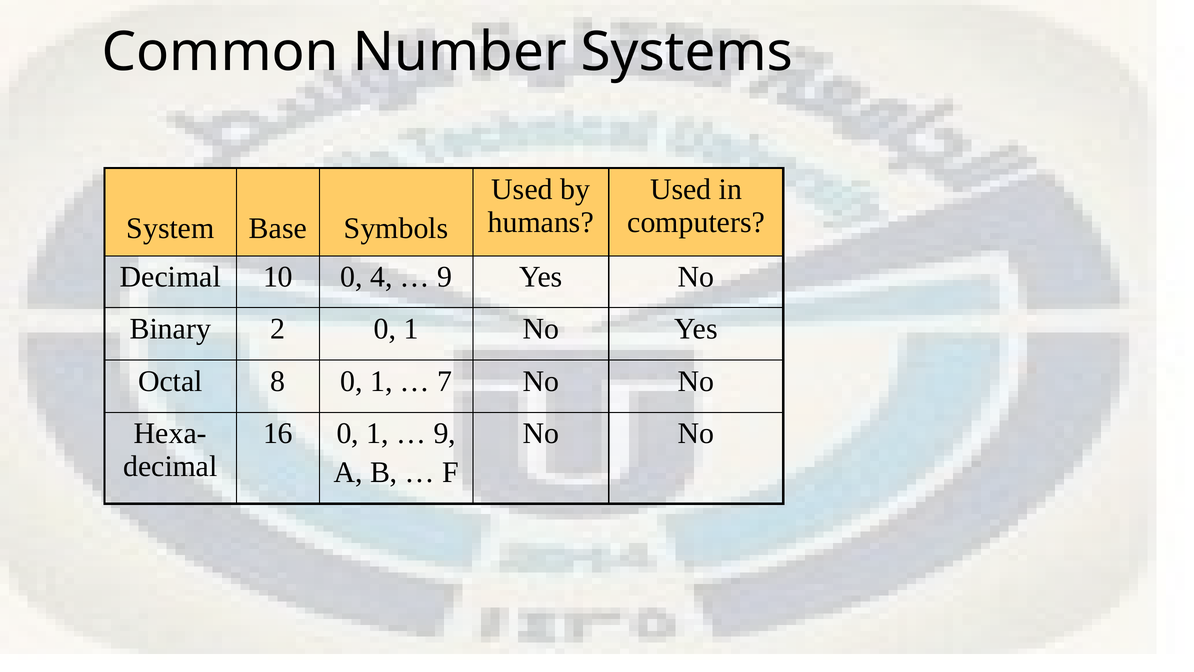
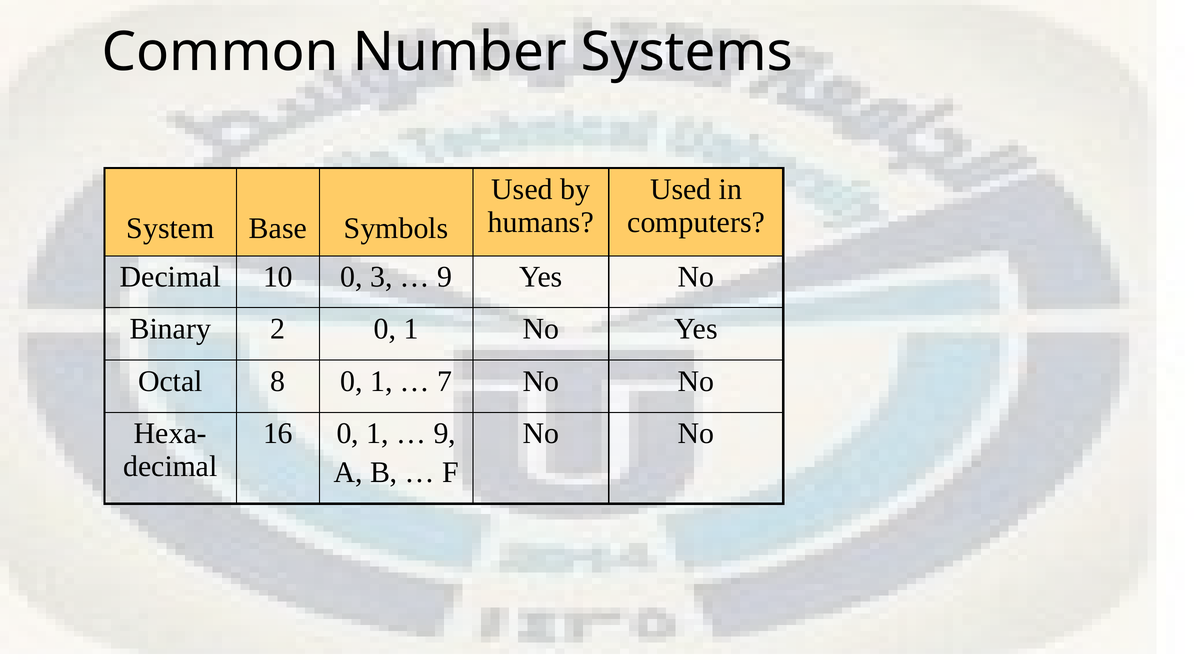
4: 4 -> 3
